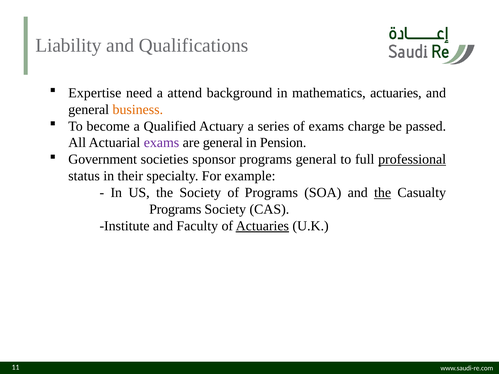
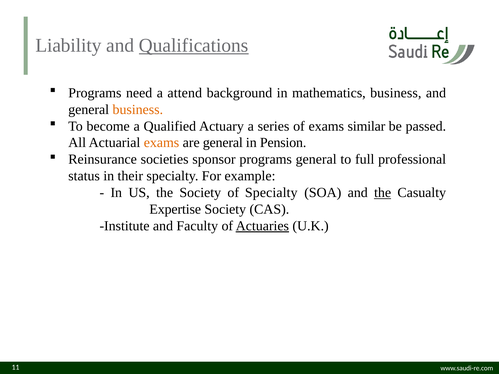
Qualifications underline: none -> present
Expertise at (95, 93): Expertise -> Programs
mathematics actuaries: actuaries -> business
charge: charge -> similar
exams at (161, 143) colour: purple -> orange
Government: Government -> Reinsurance
professional underline: present -> none
of Programs: Programs -> Specialty
Programs at (175, 209): Programs -> Expertise
